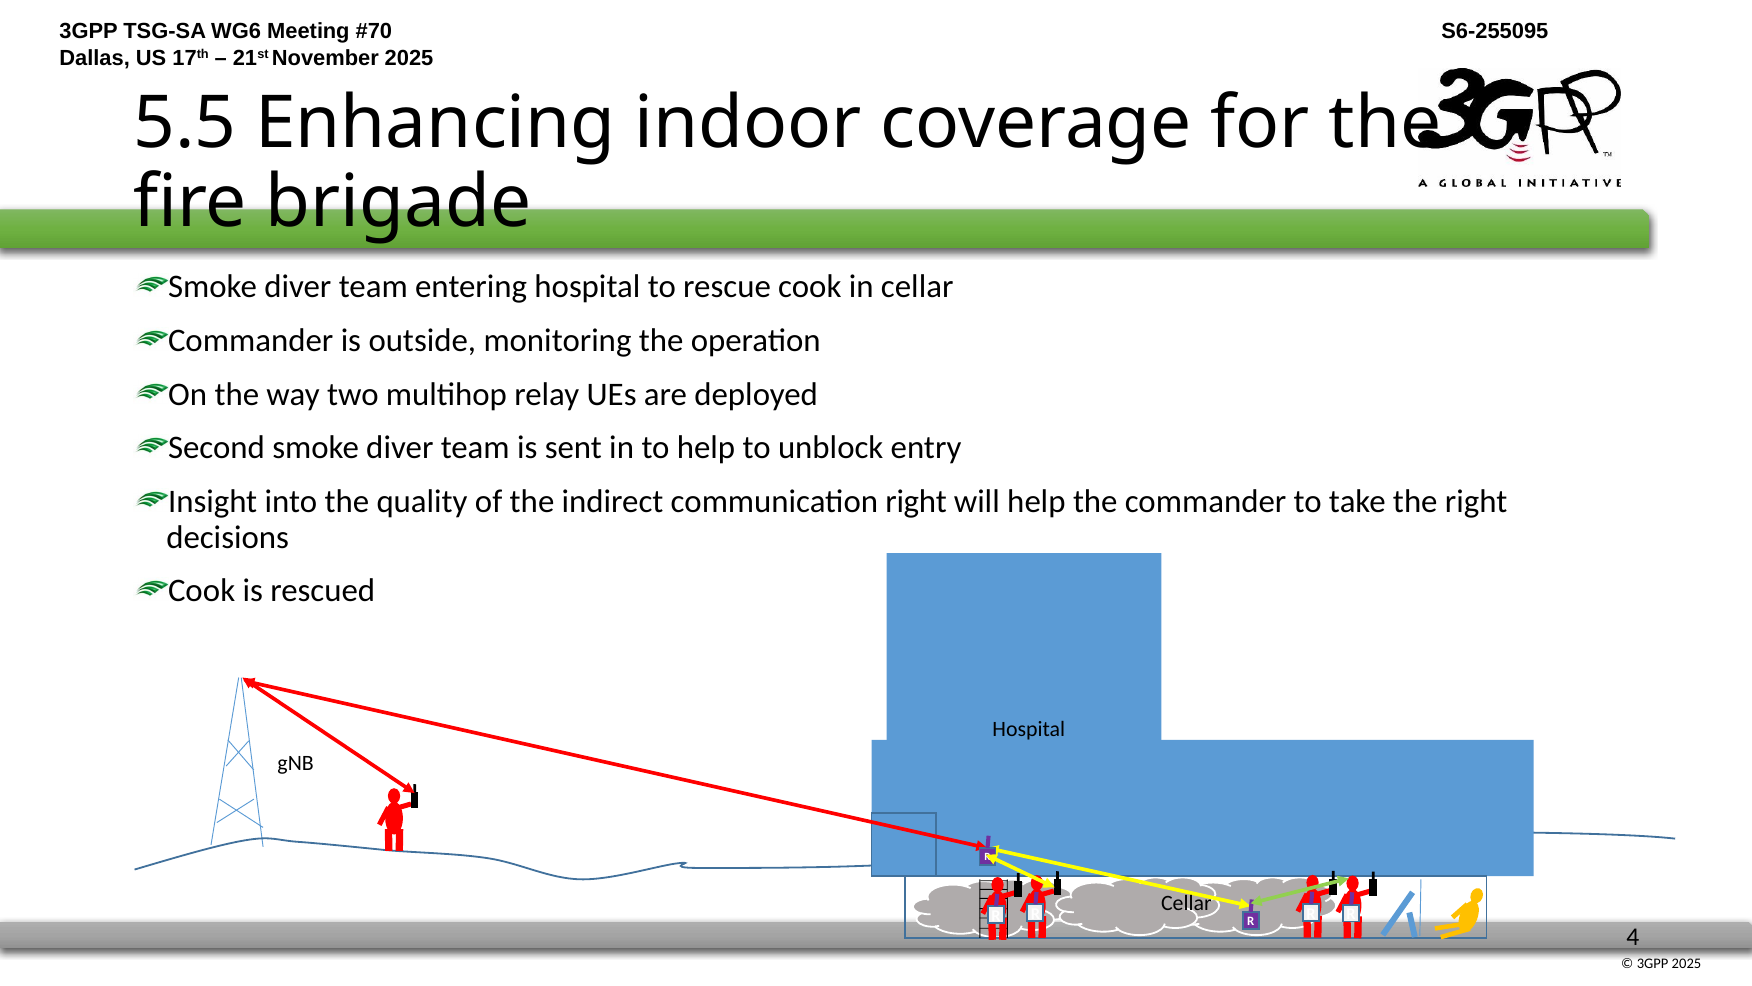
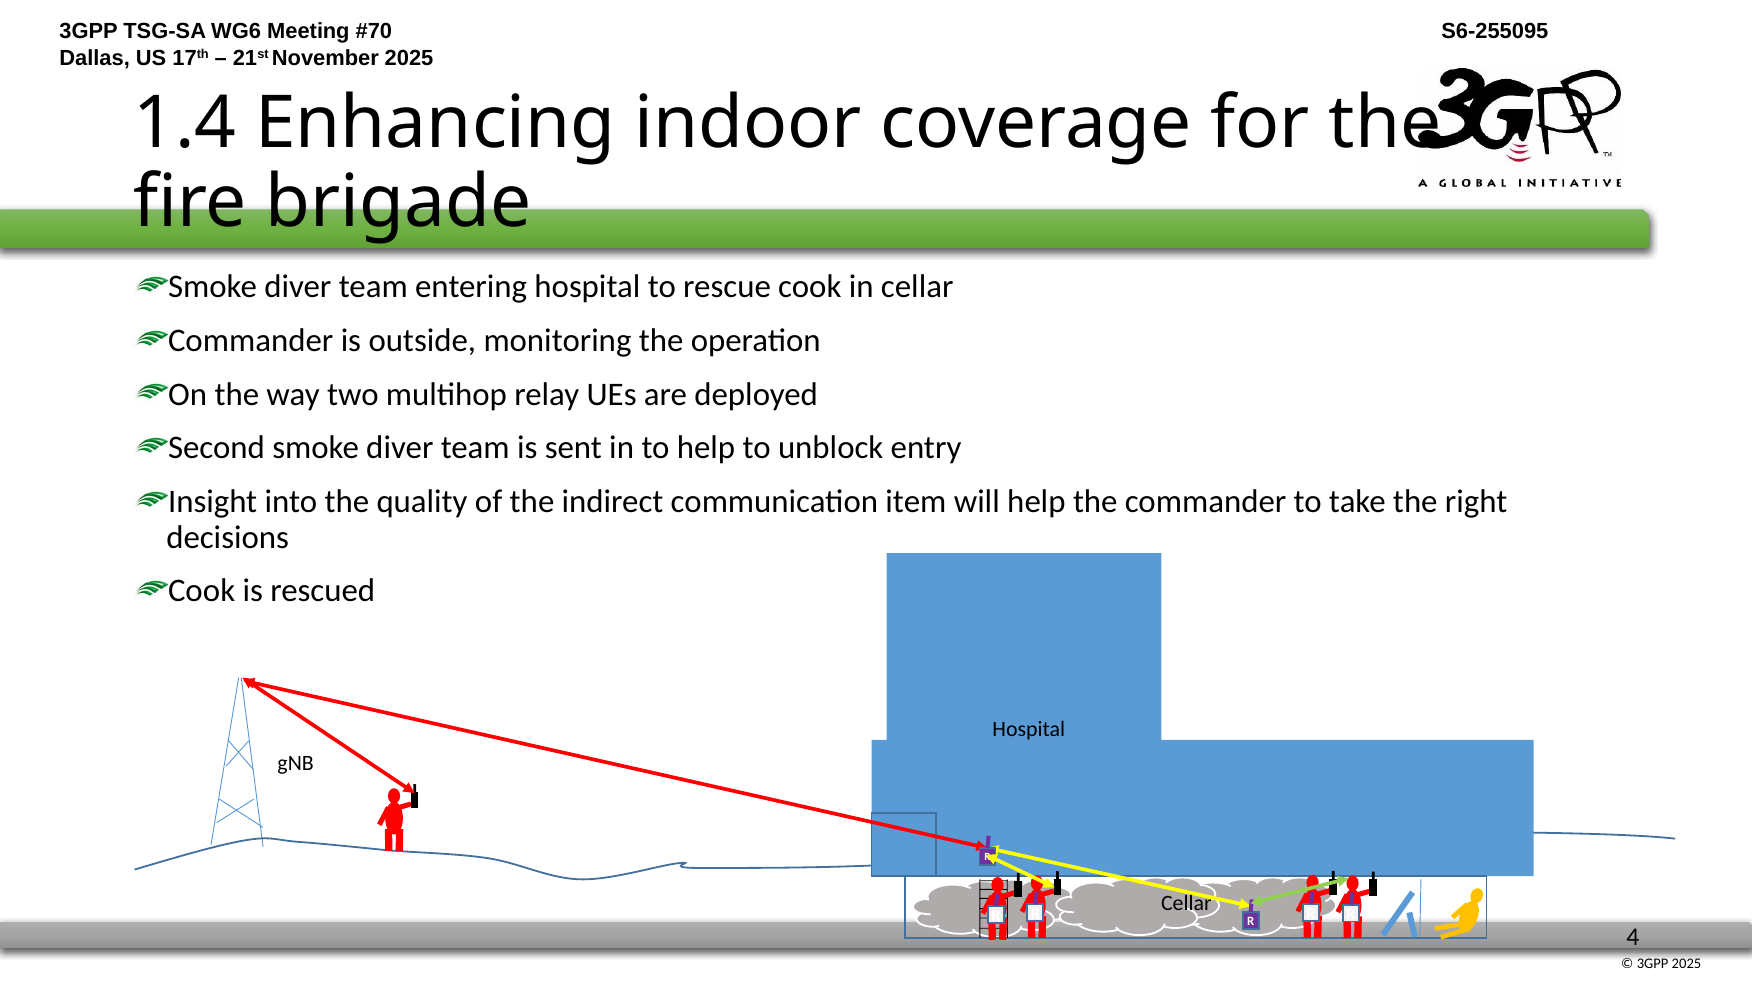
5.5: 5.5 -> 1.4
communication right: right -> item
